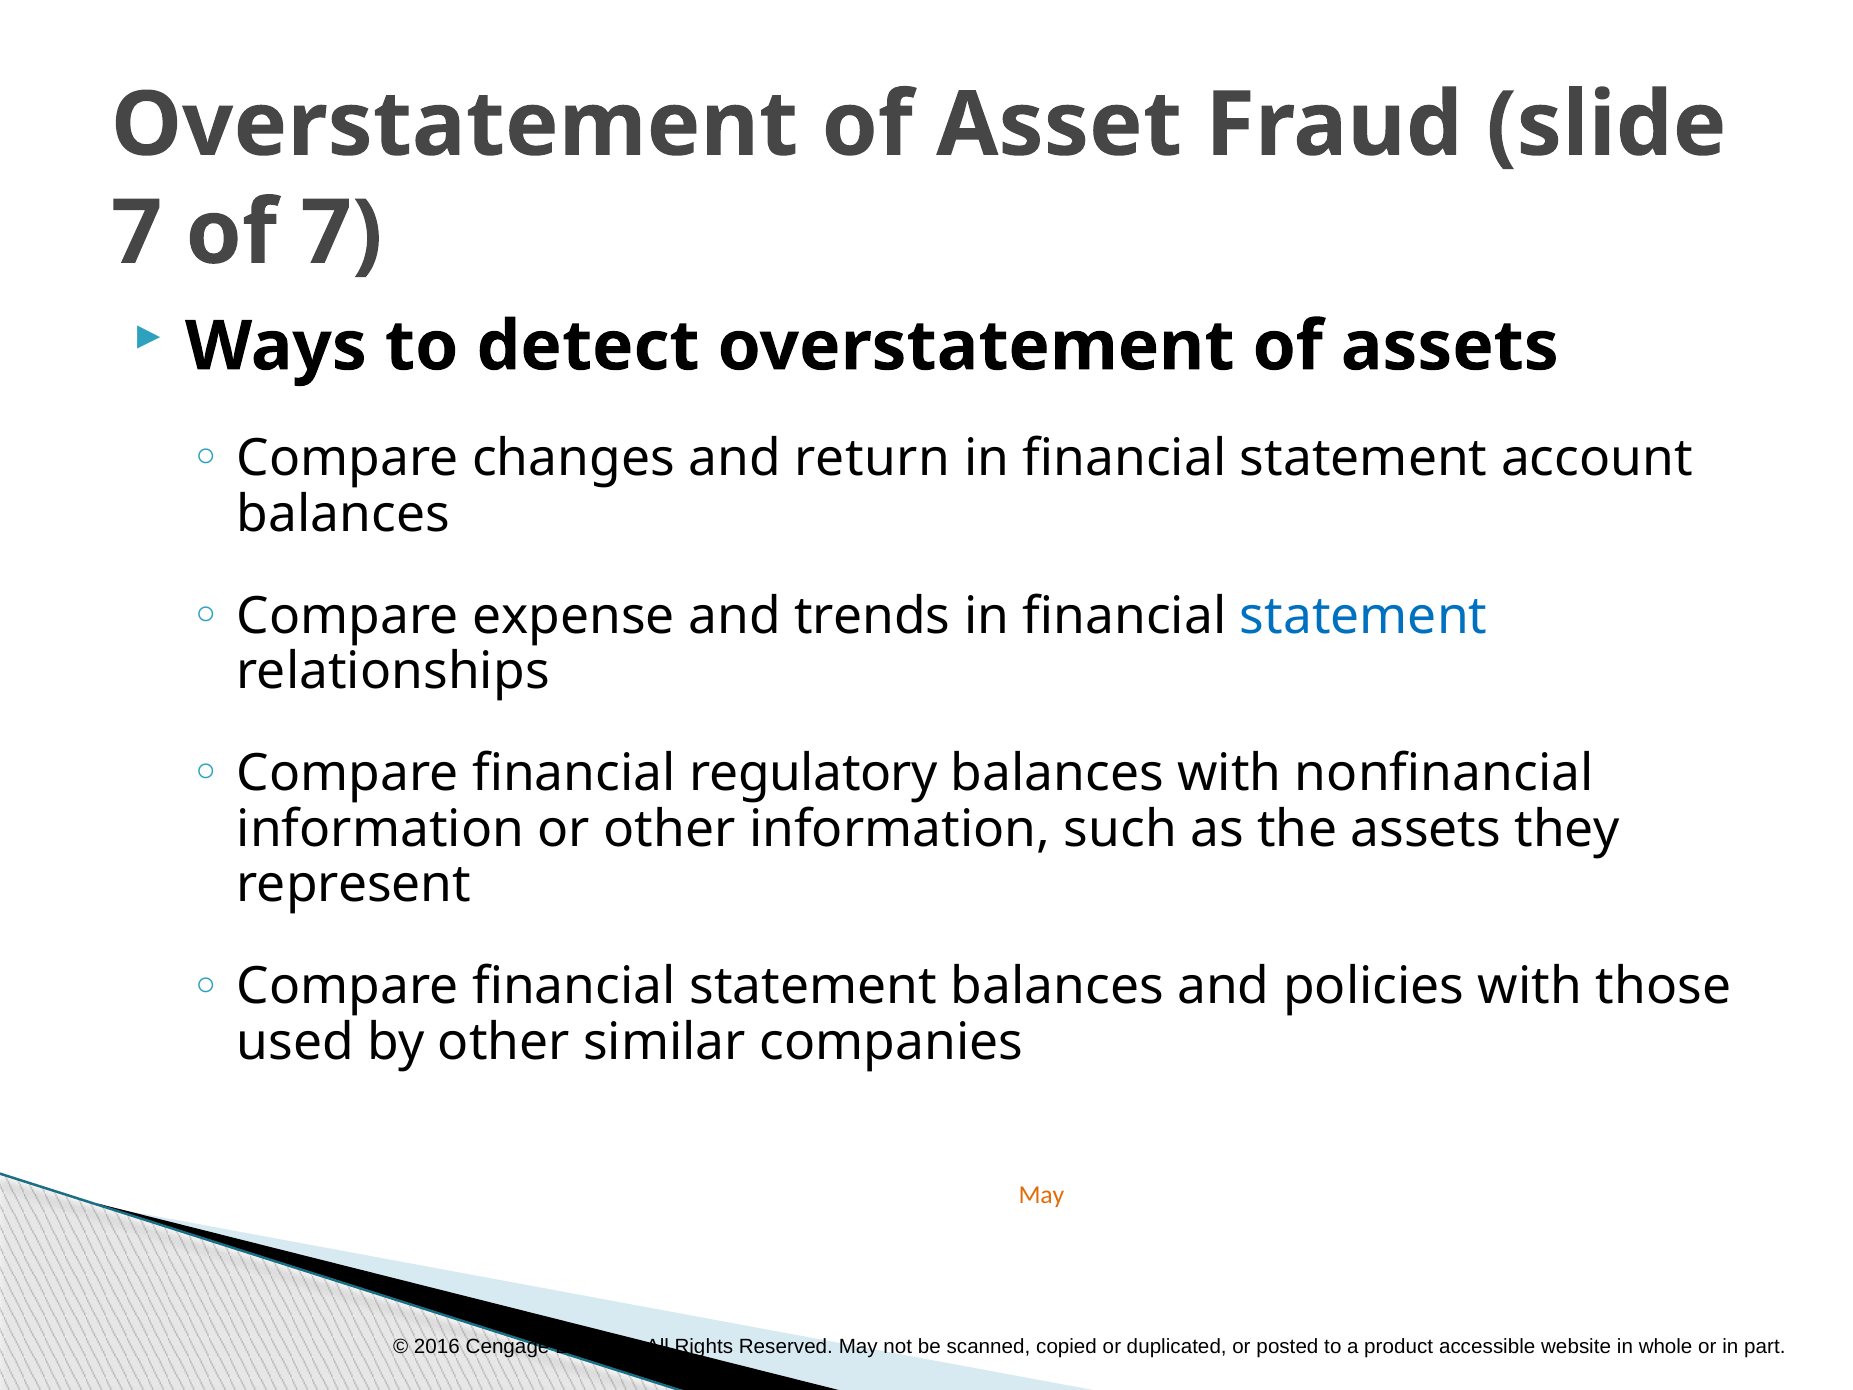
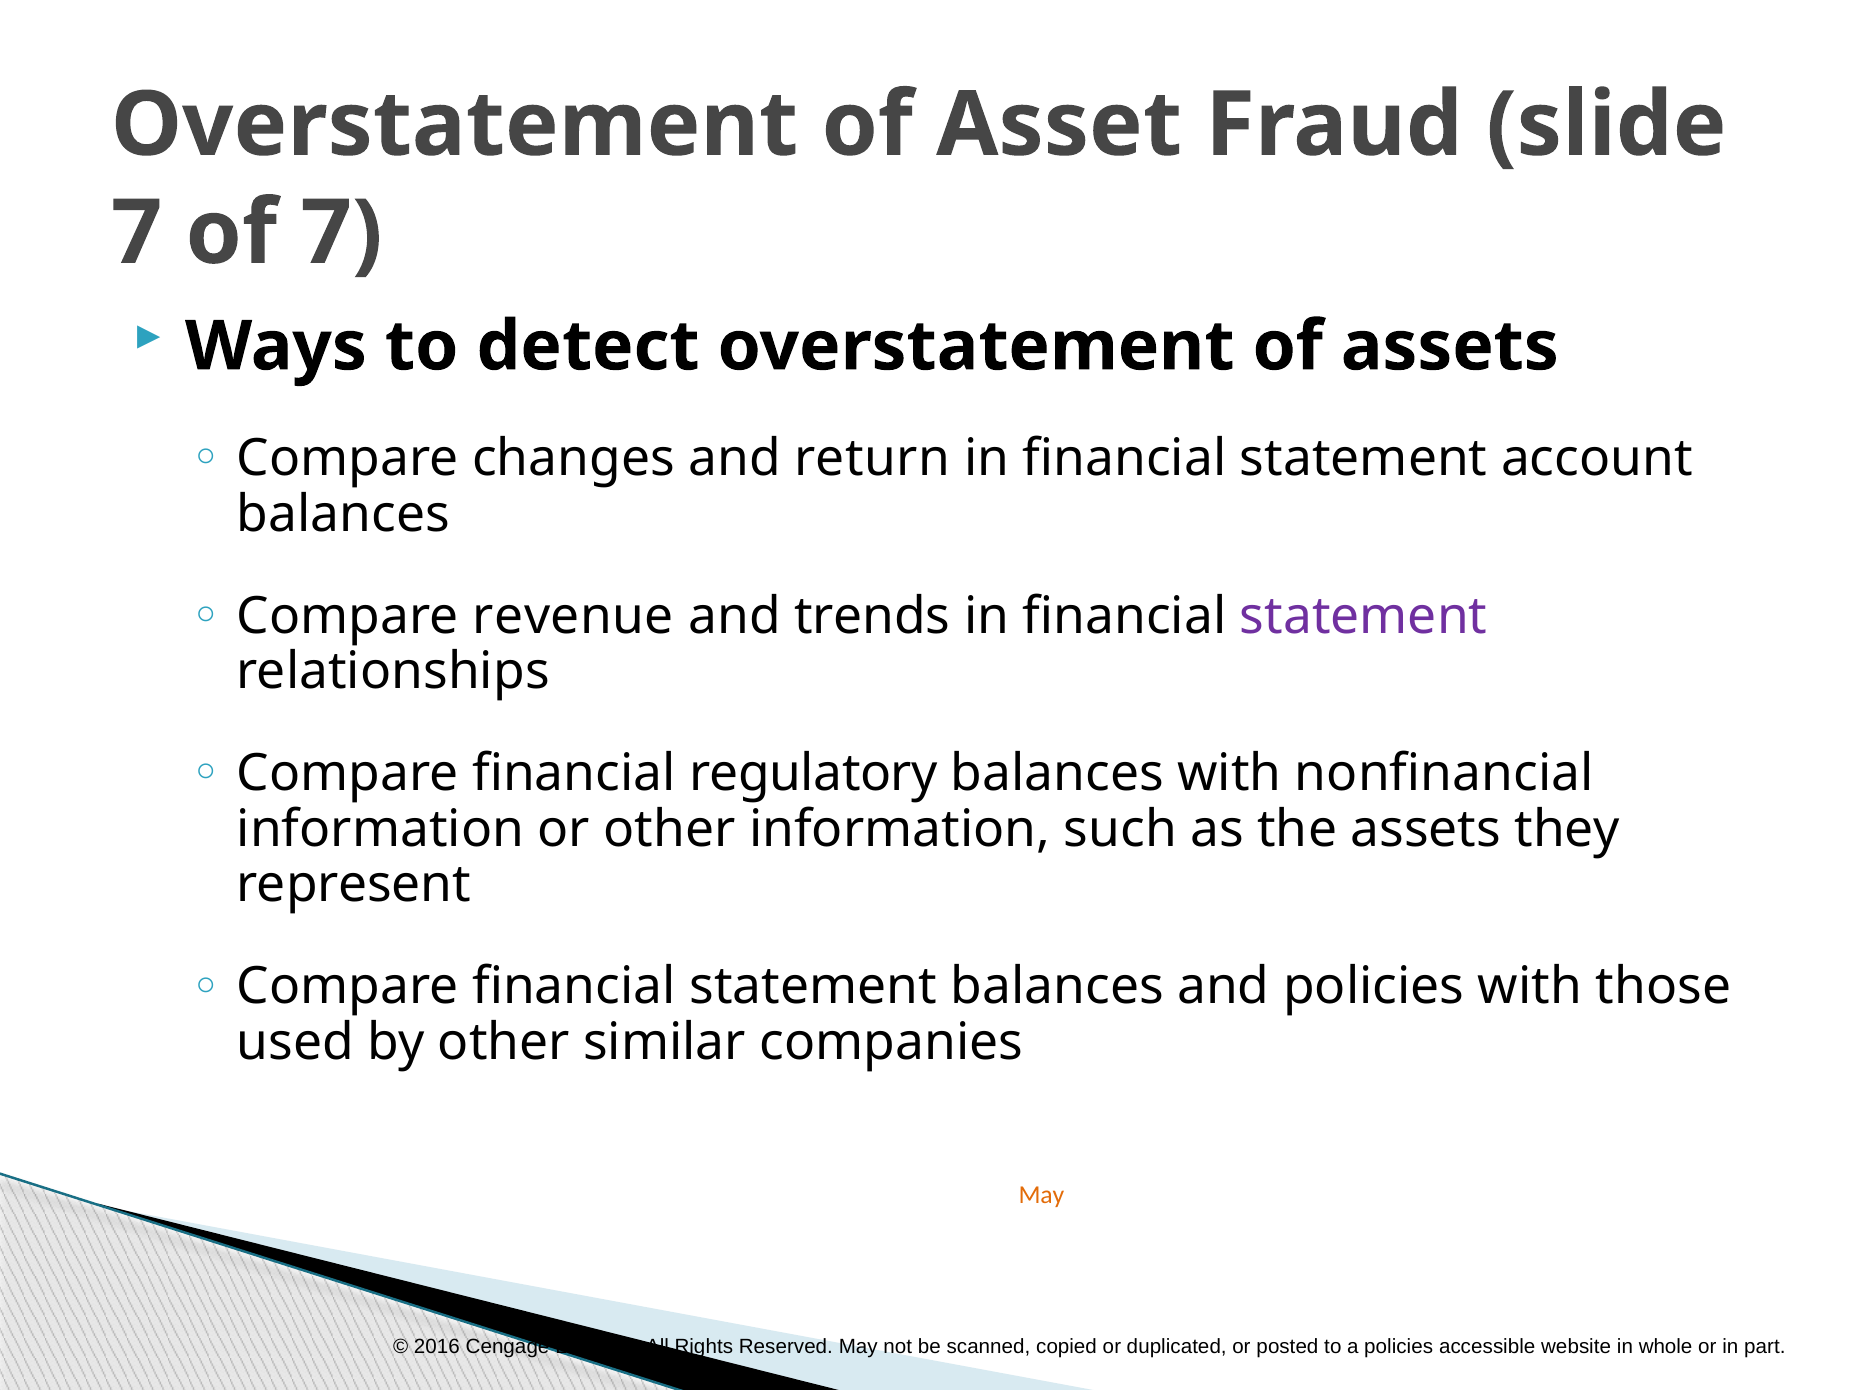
expense: expense -> revenue
statement at (1364, 616) colour: blue -> purple
a product: product -> policies
